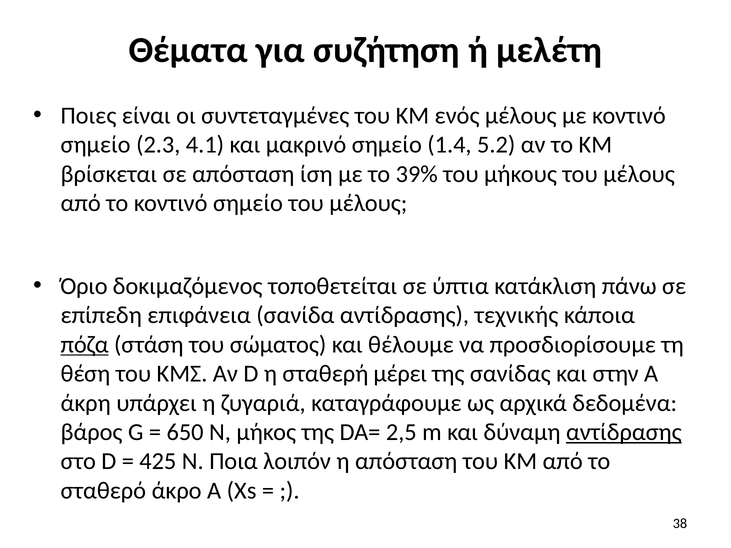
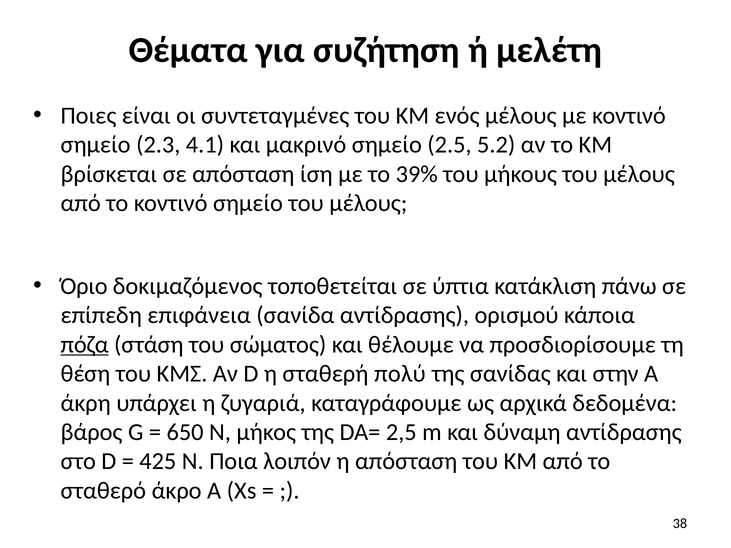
1.4: 1.4 -> 2.5
τεχνικής: τεχνικής -> ορισμού
μέρει: μέρει -> πολύ
αντίδρασης at (624, 432) underline: present -> none
